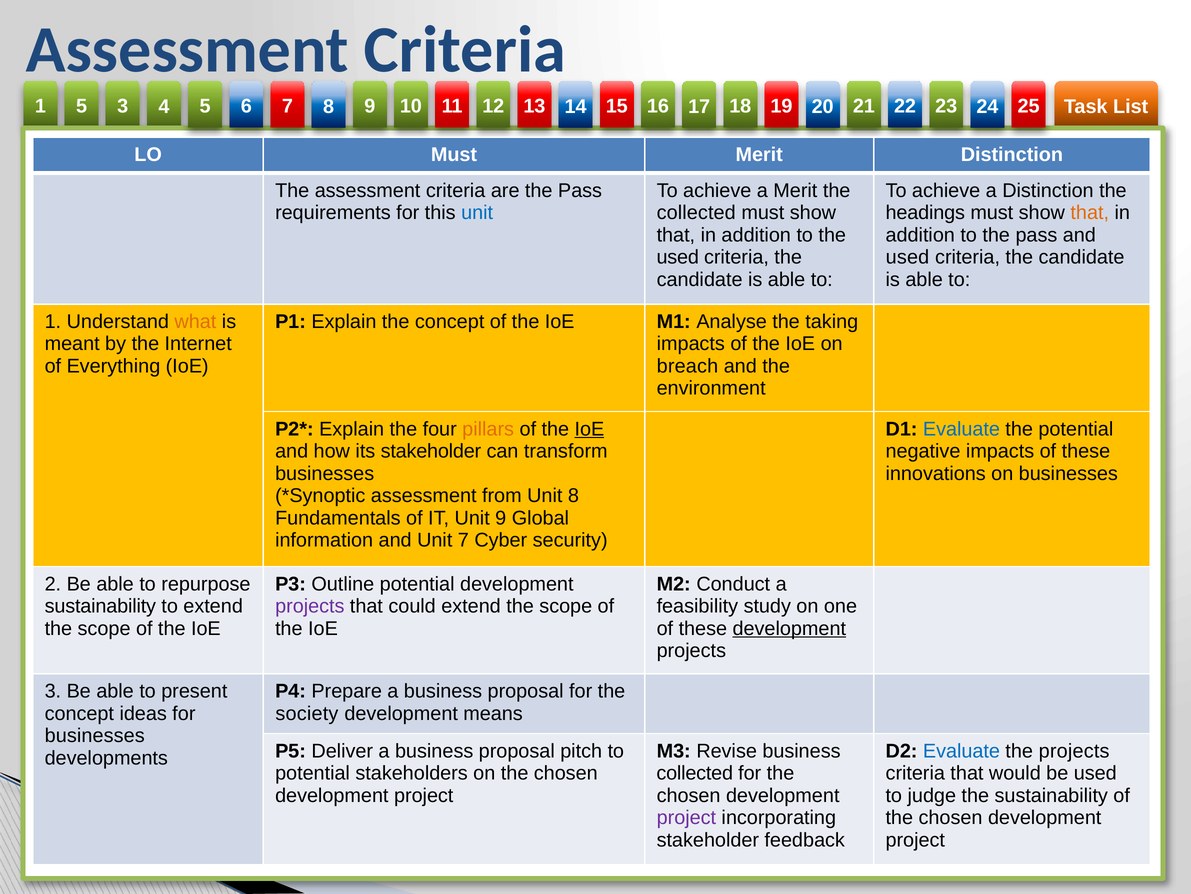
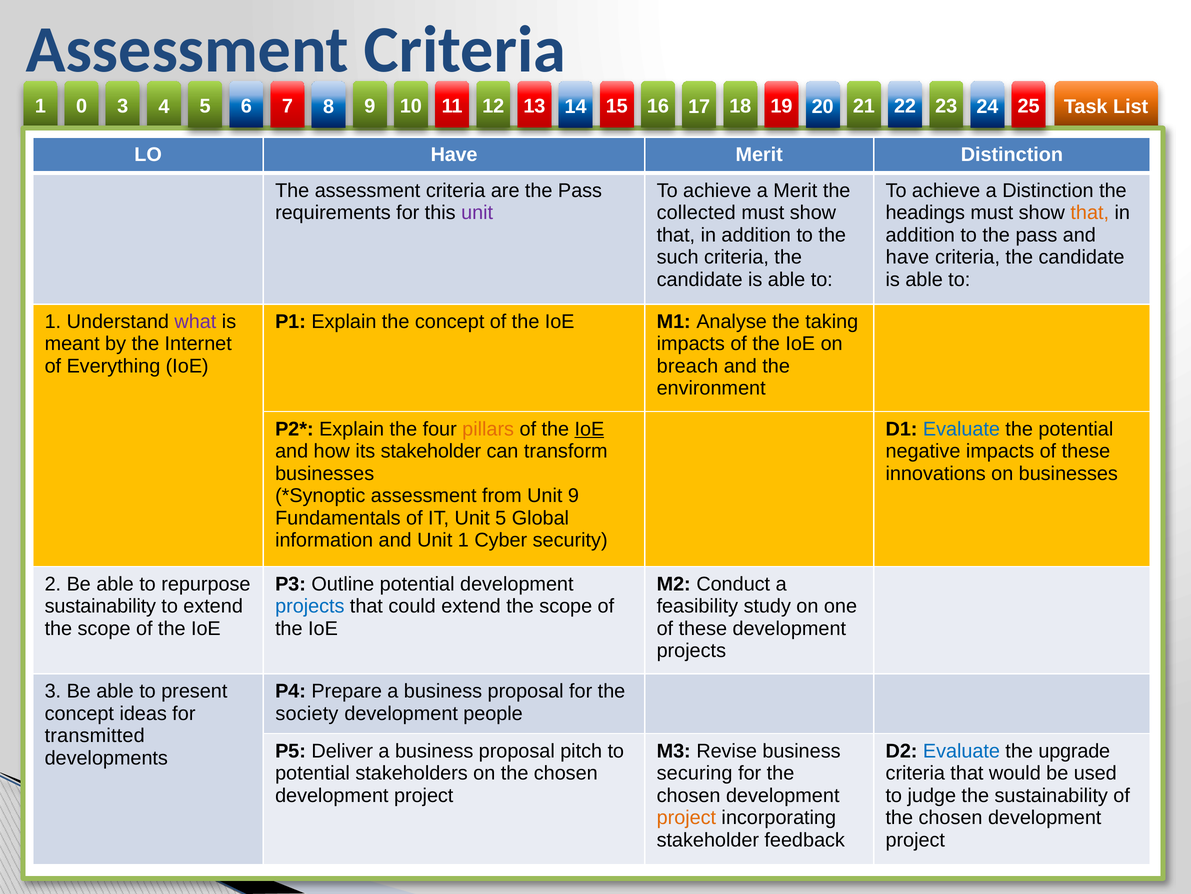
1 5: 5 -> 0
LO Must: Must -> Have
unit at (477, 213) colour: blue -> purple
used at (678, 257): used -> such
used at (907, 257): used -> have
what colour: orange -> purple
Unit 8: 8 -> 9
Unit 9: 9 -> 5
Unit 7: 7 -> 1
projects at (310, 606) colour: purple -> blue
development at (789, 628) underline: present -> none
means: means -> people
businesses at (95, 735): businesses -> transmitted
the projects: projects -> upgrade
collected at (695, 773): collected -> securing
project at (686, 817) colour: purple -> orange
